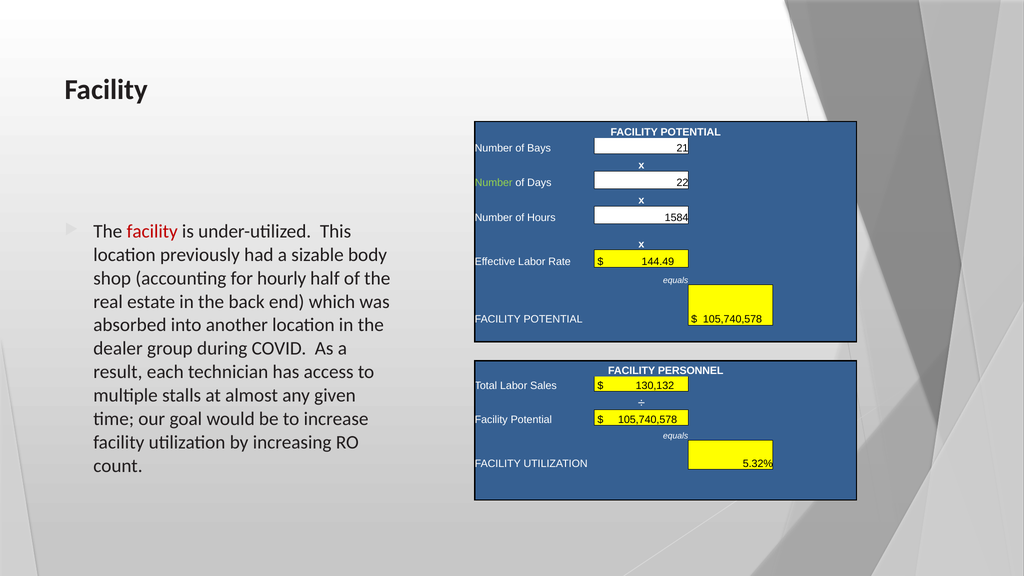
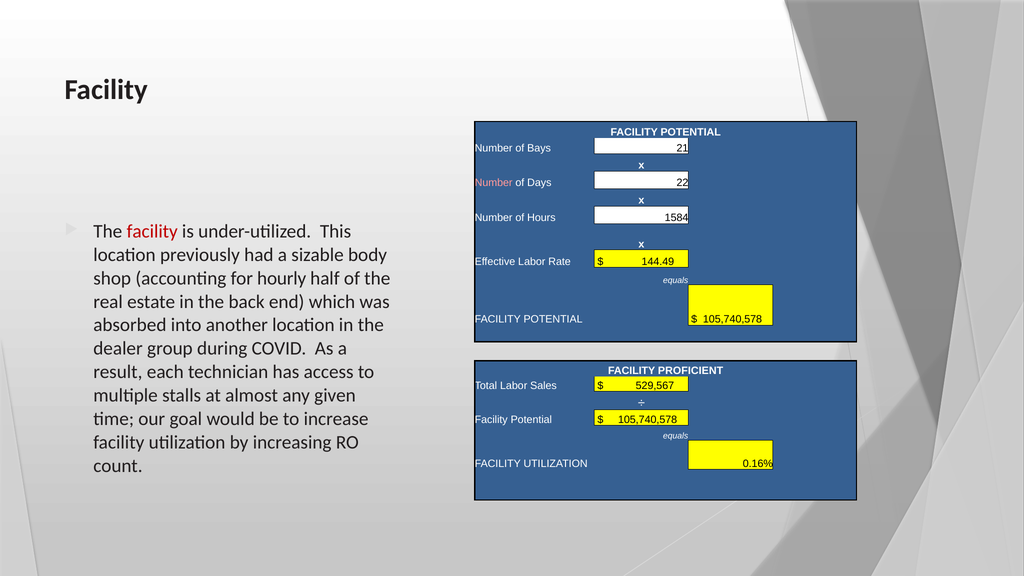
Number at (494, 183) colour: light green -> pink
PERSONNEL: PERSONNEL -> PROFICIENT
130,132: 130,132 -> 529,567
5.32%: 5.32% -> 0.16%
